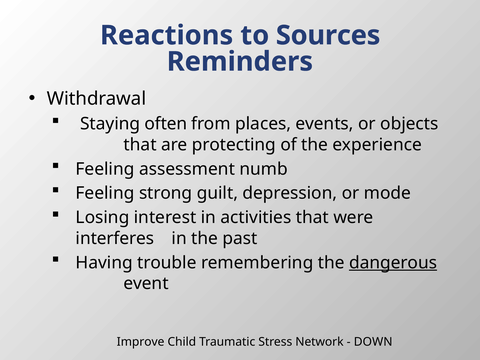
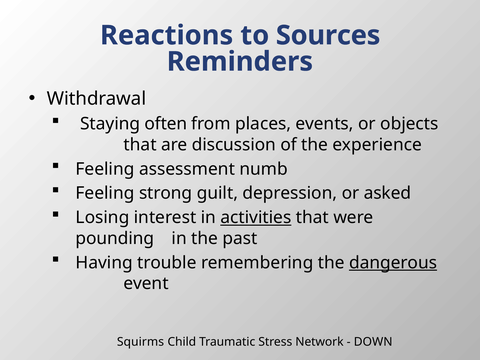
protecting: protecting -> discussion
mode: mode -> asked
activities underline: none -> present
interferes: interferes -> pounding
Improve: Improve -> Squirms
